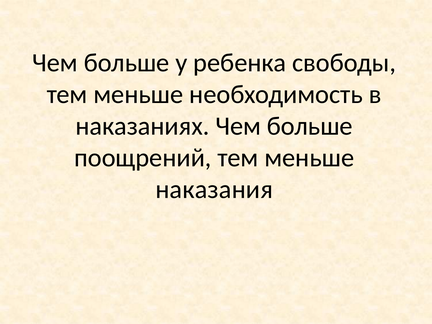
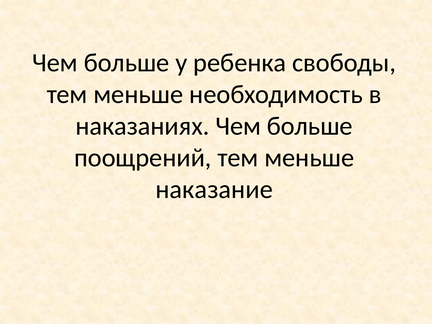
наказания: наказания -> наказание
